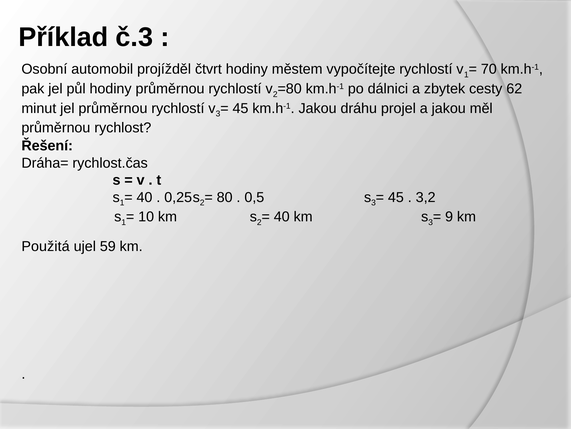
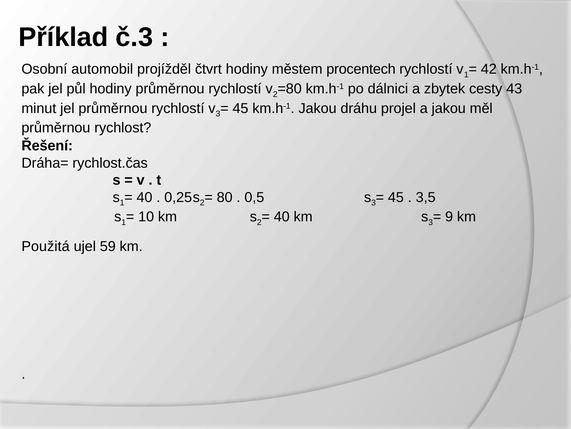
vypočítejte: vypočítejte -> procentech
70: 70 -> 42
62: 62 -> 43
3,2: 3,2 -> 3,5
